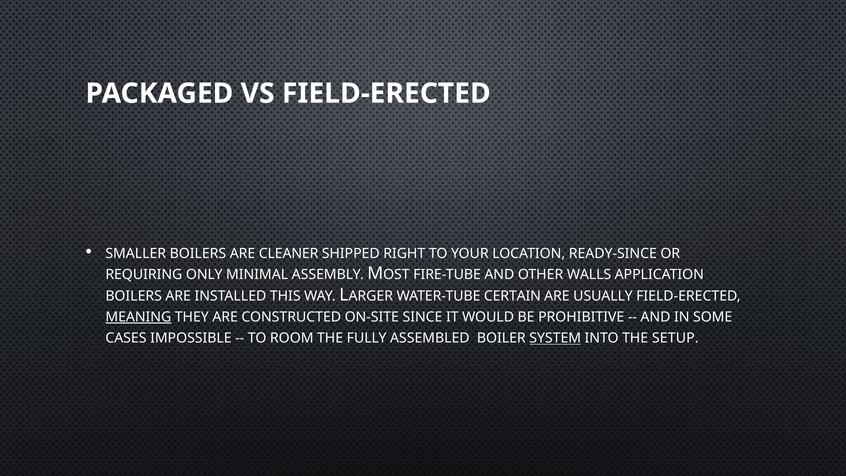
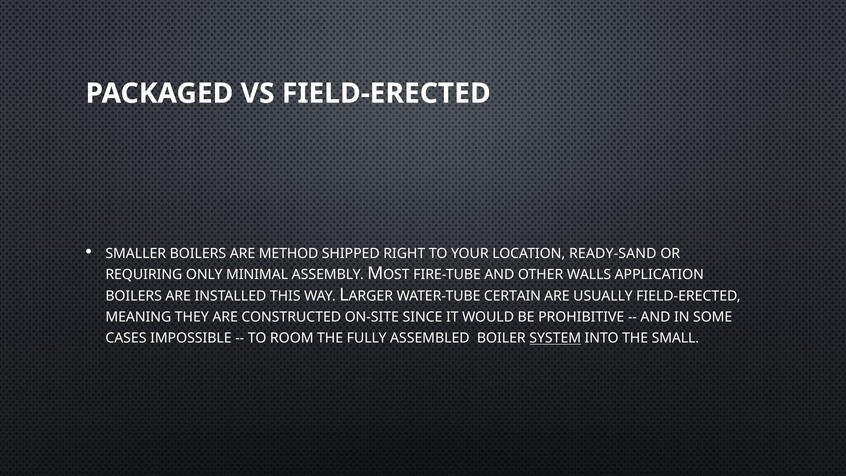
CLEANER: CLEANER -> METHOD
READY-SINCE: READY-SINCE -> READY-SAND
MEANING underline: present -> none
SETUP: SETUP -> SMALL
